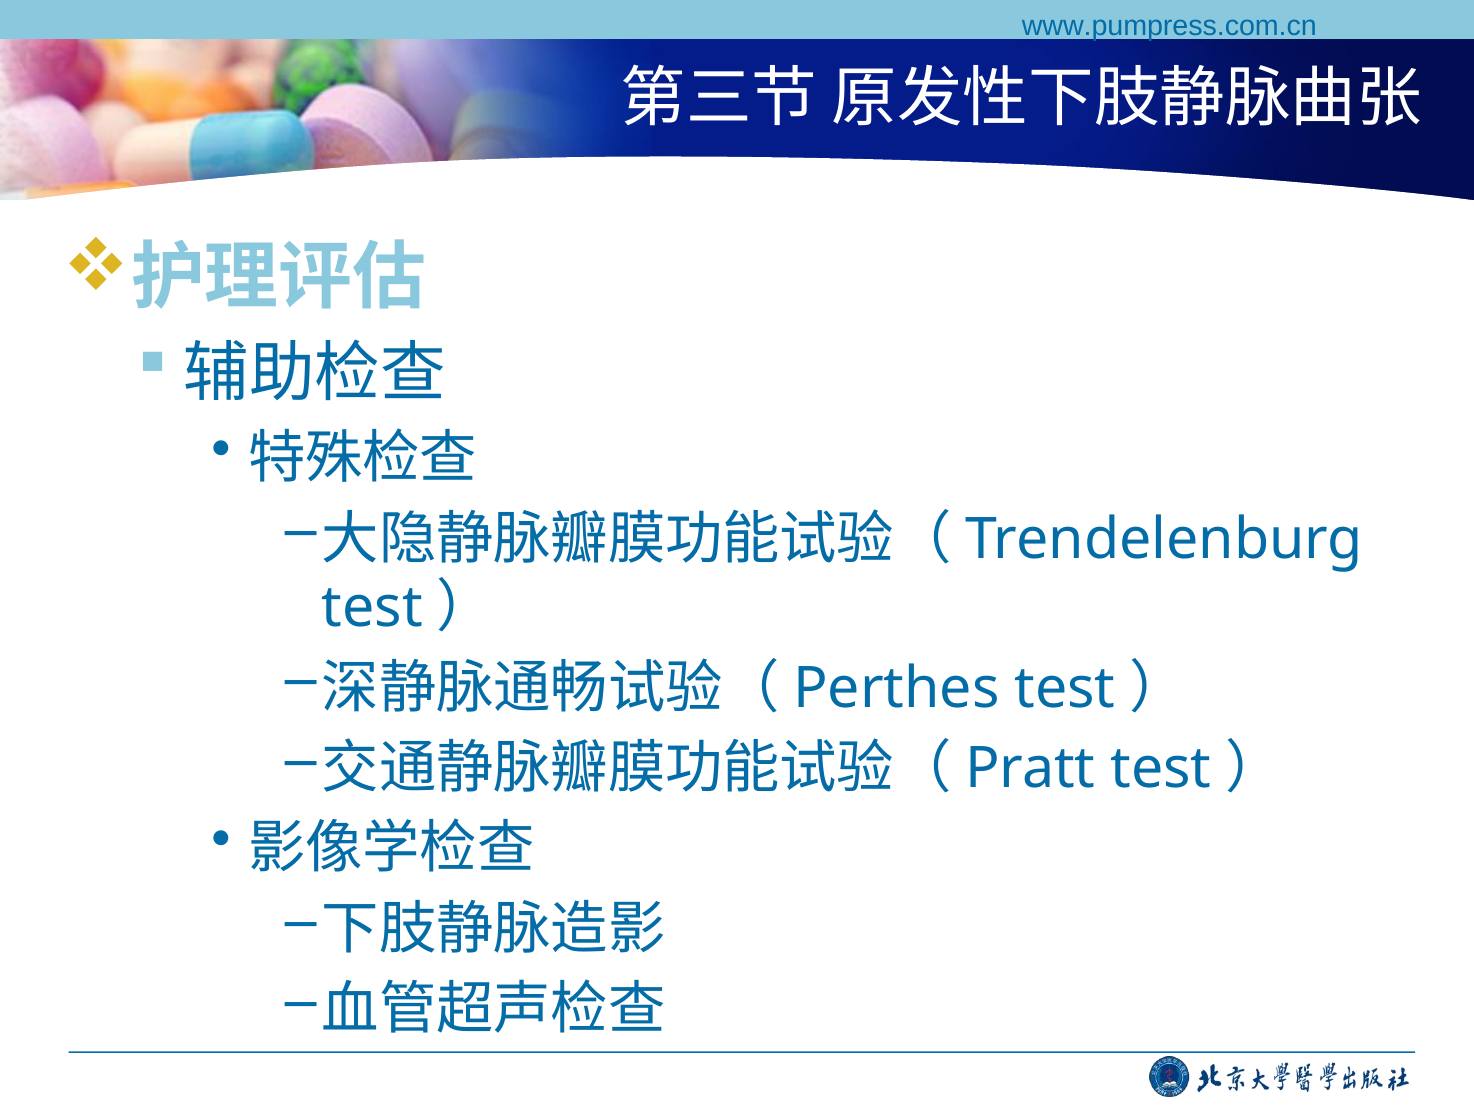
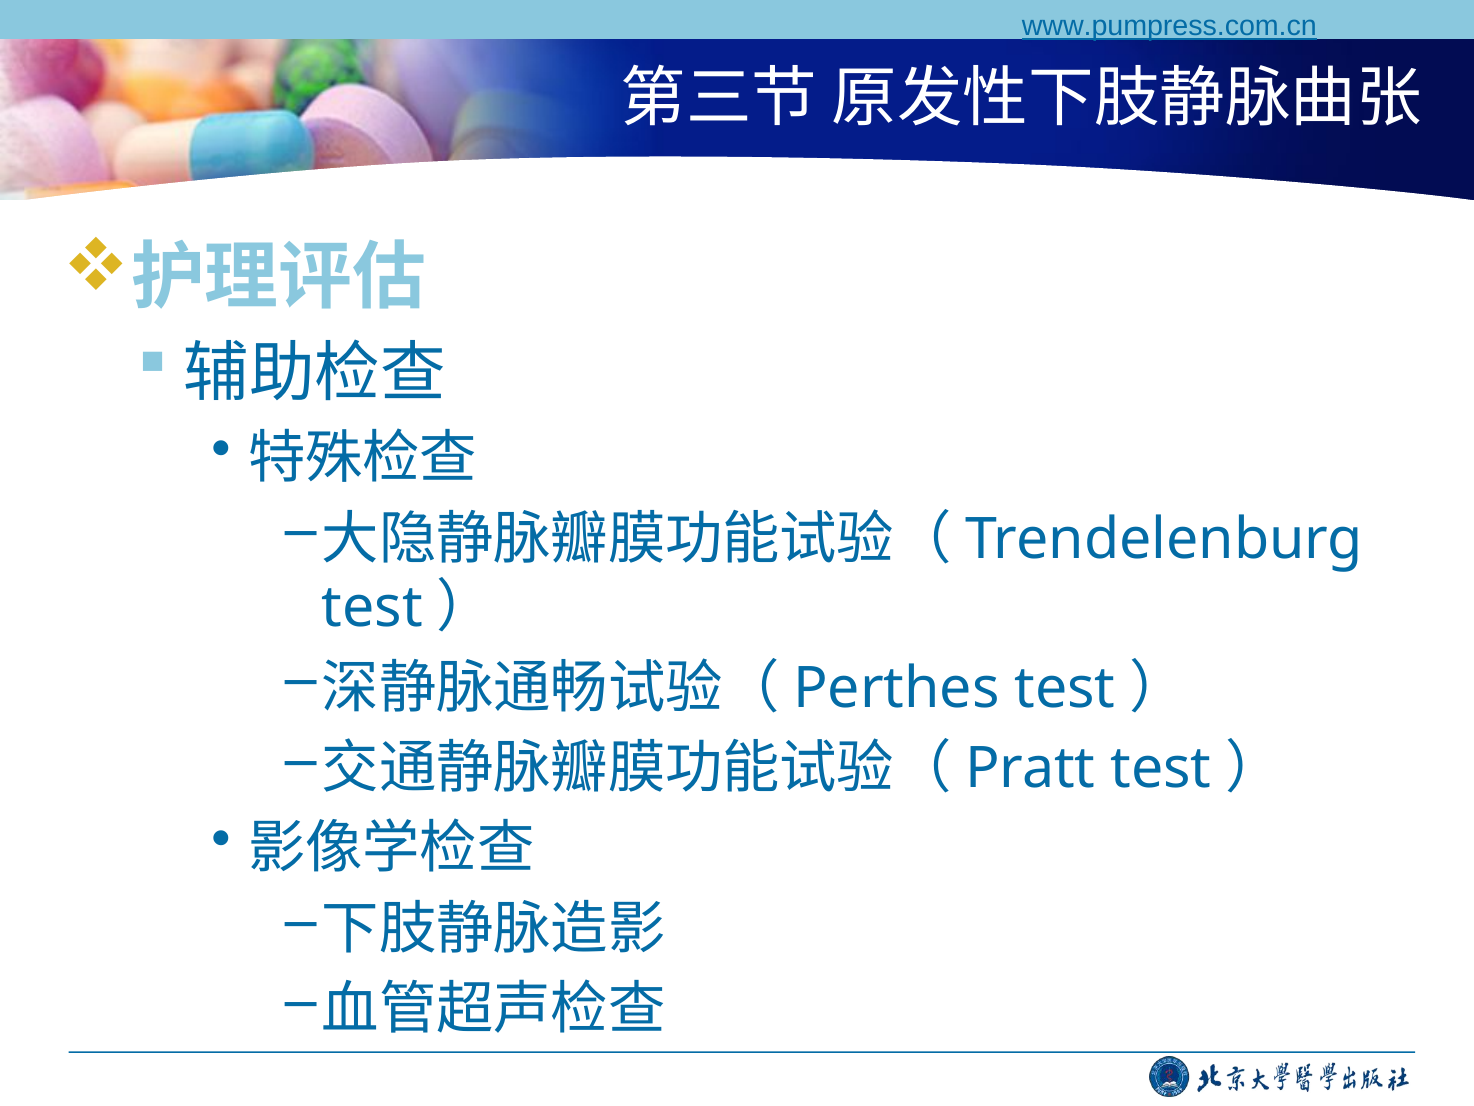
www.pumpress.com.cn underline: none -> present
